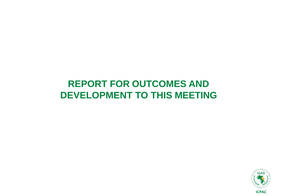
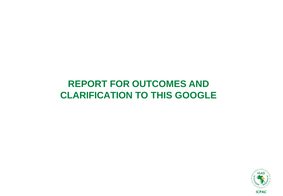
DEVELOPMENT: DEVELOPMENT -> CLARIFICATION
MEETING: MEETING -> GOOGLE
